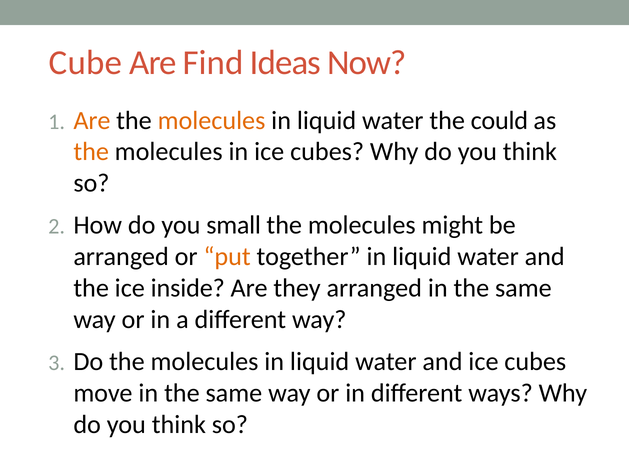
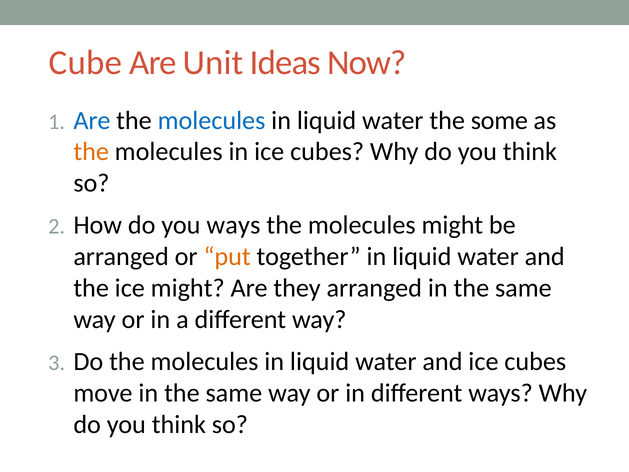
Find: Find -> Unit
Are at (92, 120) colour: orange -> blue
molecules at (212, 120) colour: orange -> blue
could: could -> some
you small: small -> ways
ice inside: inside -> might
